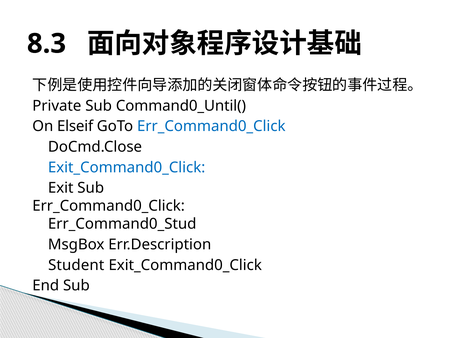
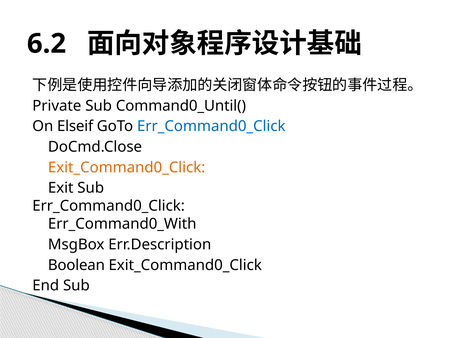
8.3: 8.3 -> 6.2
Exit_Command0_Click at (127, 167) colour: blue -> orange
Err_Command0_Stud: Err_Command0_Stud -> Err_Command0_With
Student: Student -> Boolean
